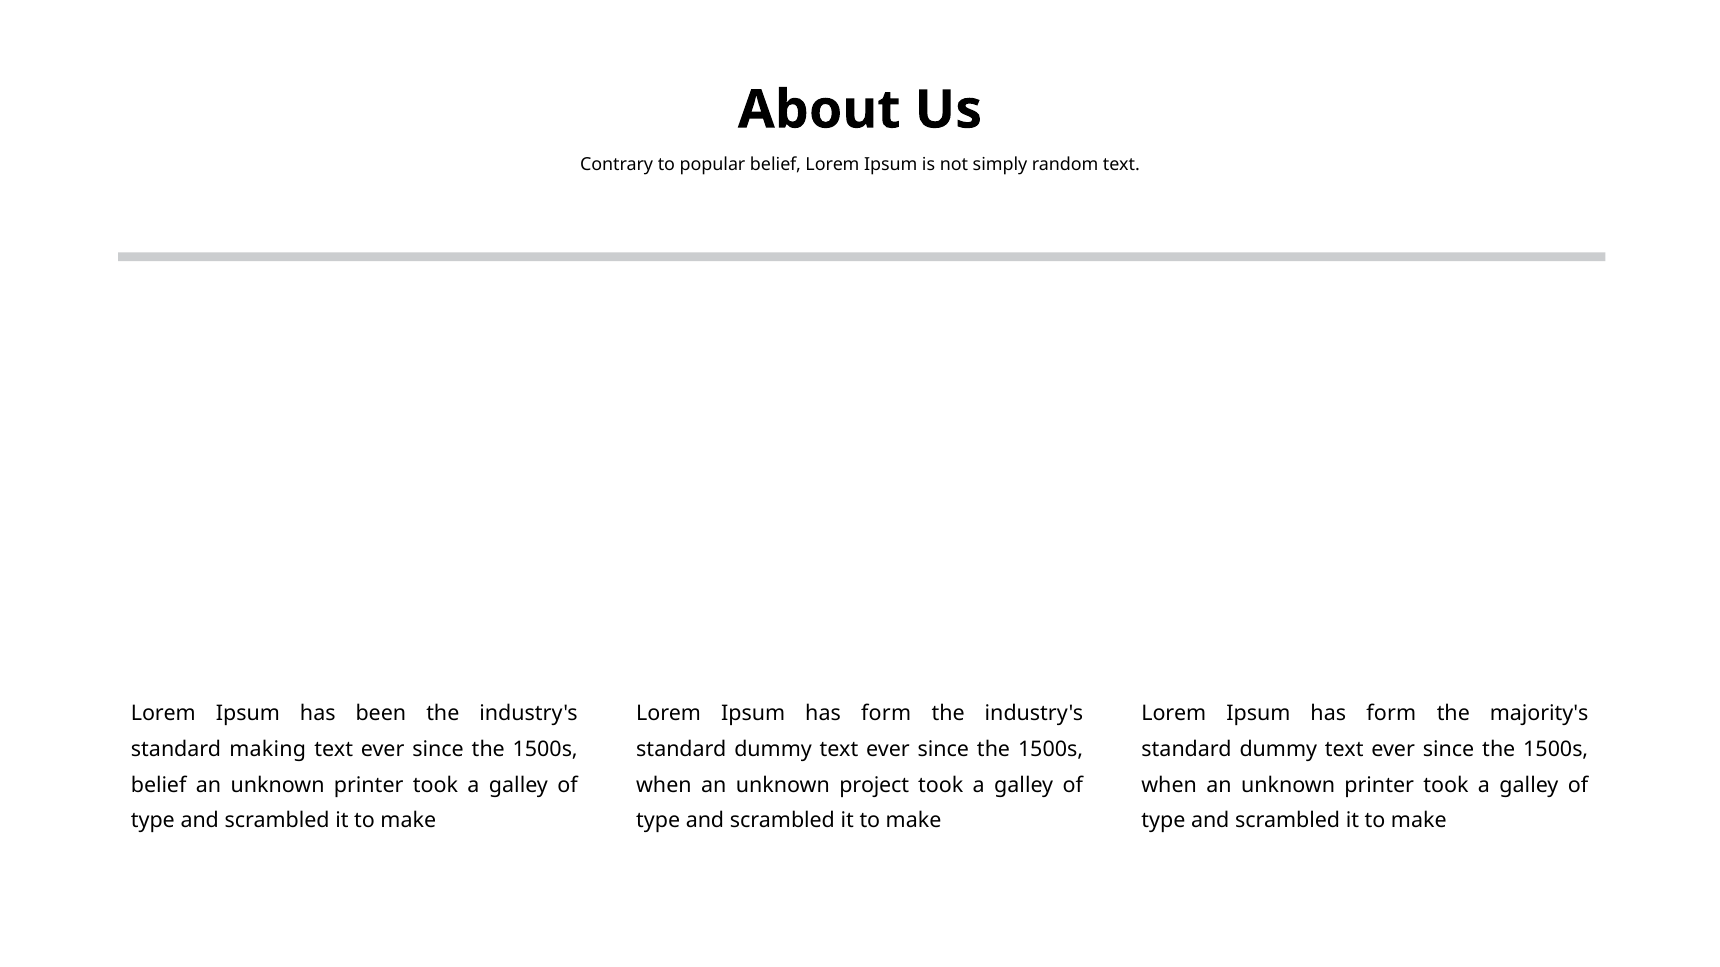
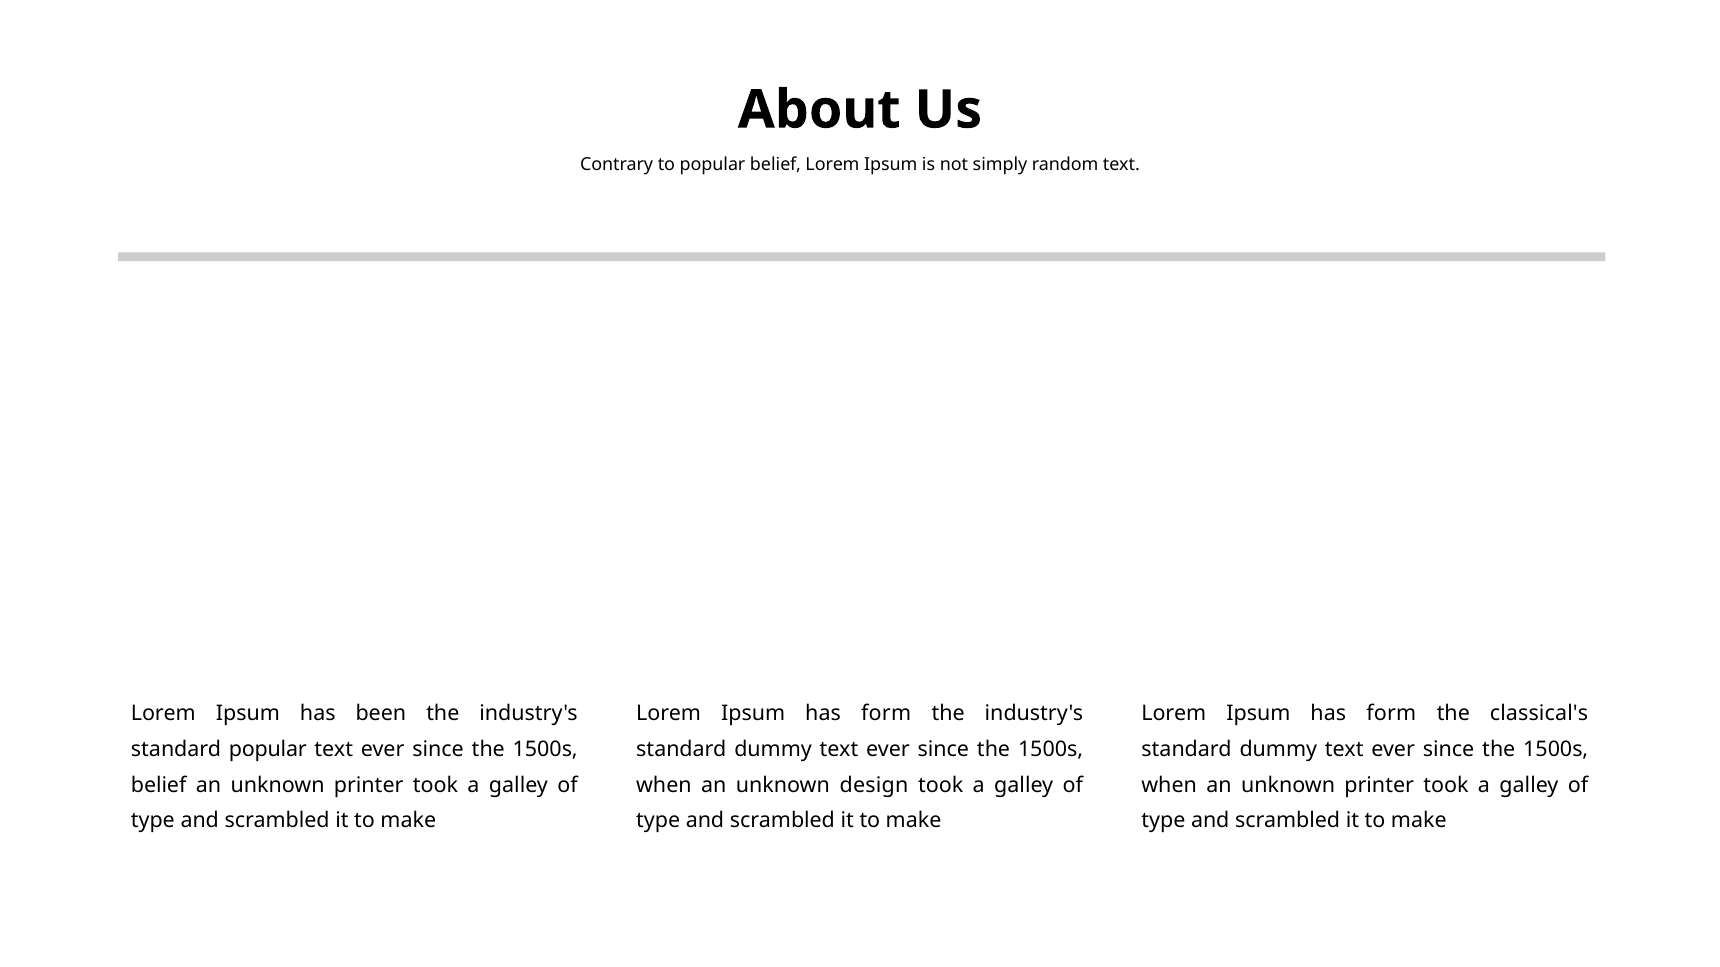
majority's: majority's -> classical's
standard making: making -> popular
project: project -> design
